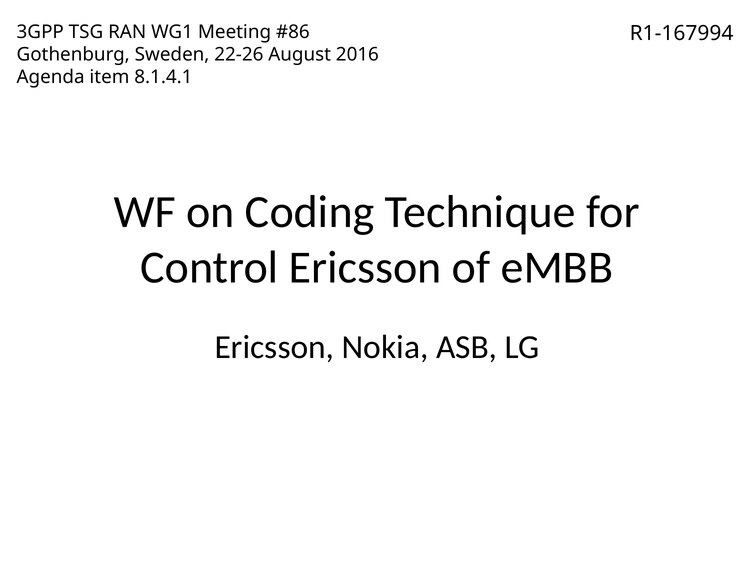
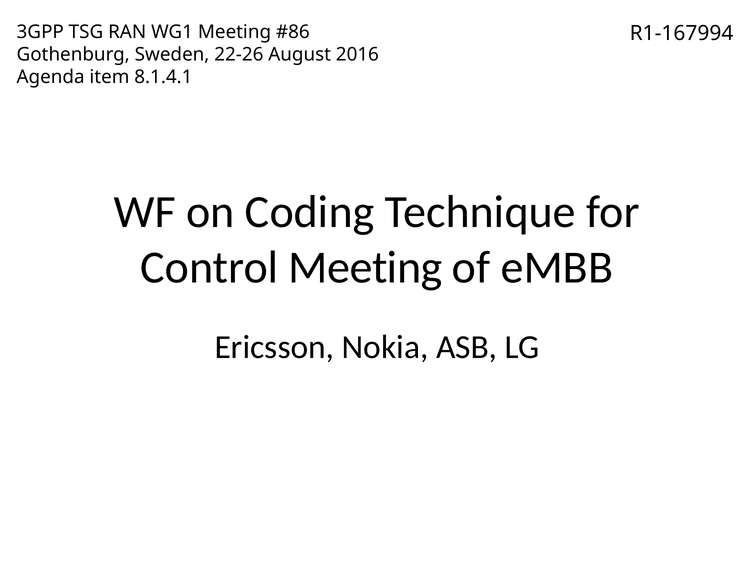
Control Ericsson: Ericsson -> Meeting
